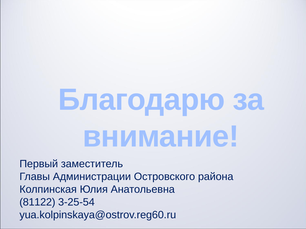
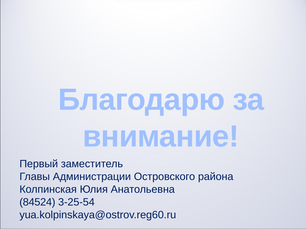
81122: 81122 -> 84524
